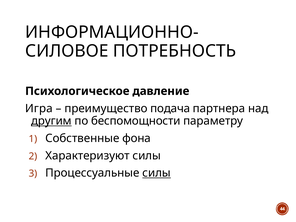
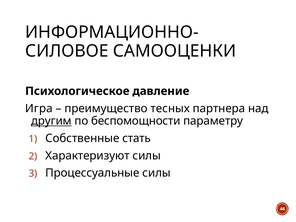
ПОТРЕБНОСТЬ: ПОТРЕБНОСТЬ -> САМООЦЕНКИ
подача: подача -> тесных
фона: фона -> стать
силы at (157, 173) underline: present -> none
